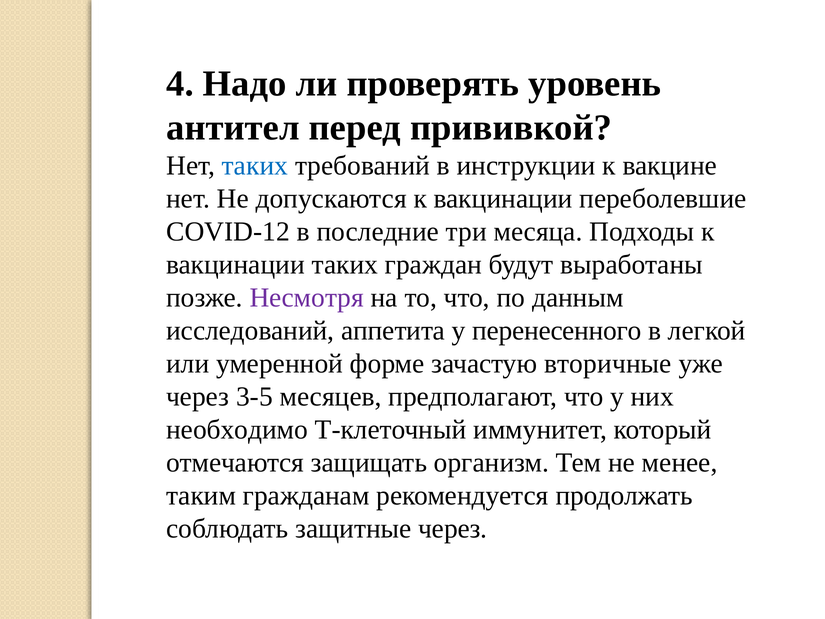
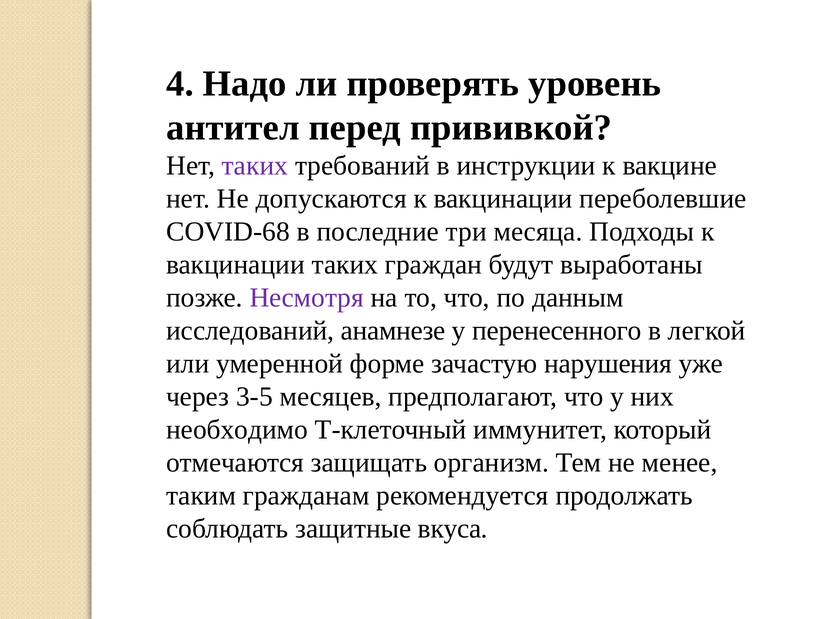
таких at (255, 165) colour: blue -> purple
COVID-12: COVID-12 -> COVID-68
аппетита: аппетита -> анамнезе
вторичные: вторичные -> нарушения
защитные через: через -> вкуса
